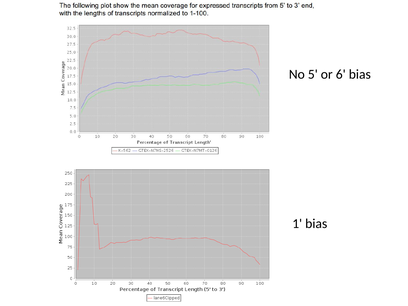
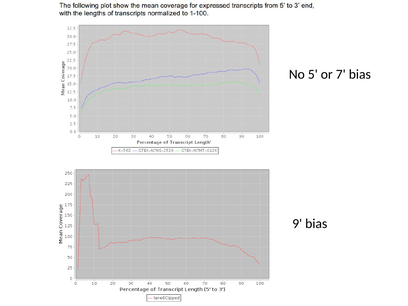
6: 6 -> 7
1: 1 -> 9
